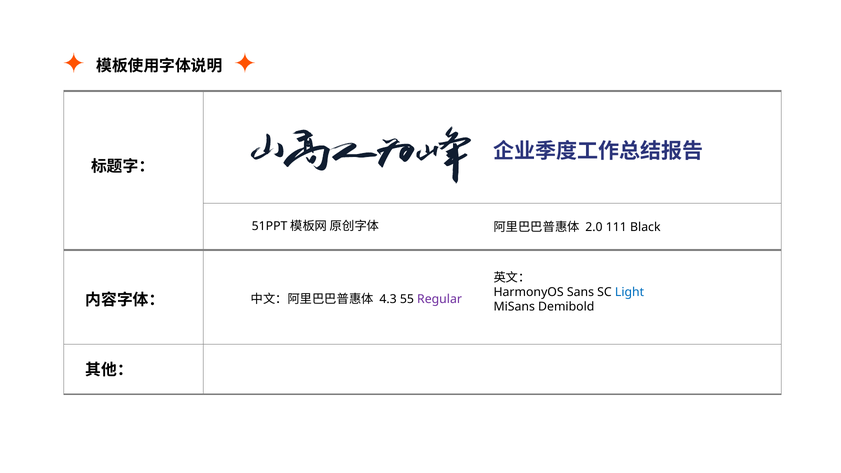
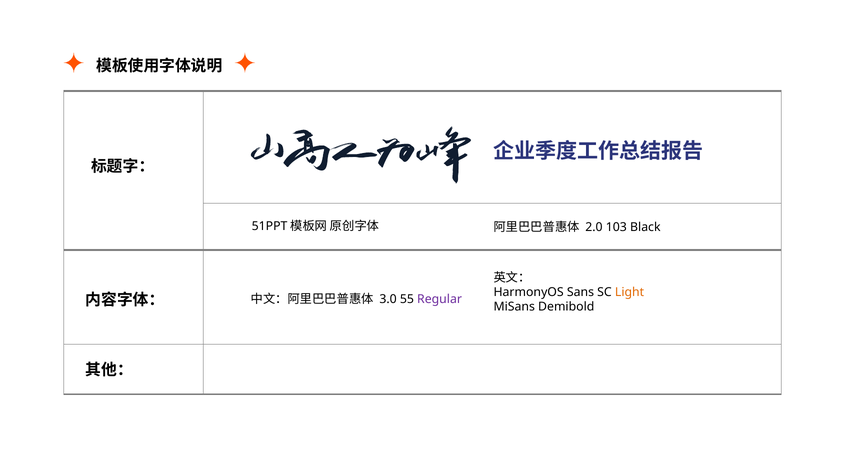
111: 111 -> 103
Light colour: blue -> orange
4.3: 4.3 -> 3.0
